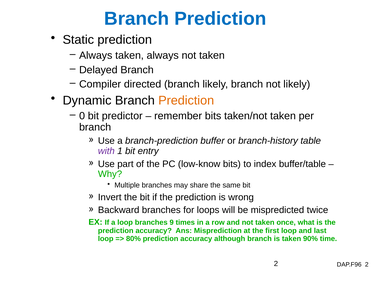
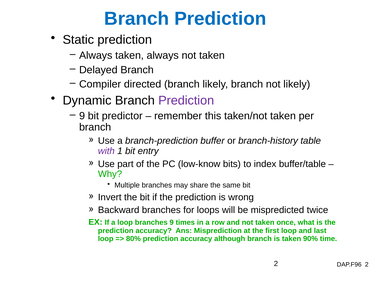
Prediction at (186, 101) colour: orange -> purple
0 at (82, 116): 0 -> 9
remember bits: bits -> this
